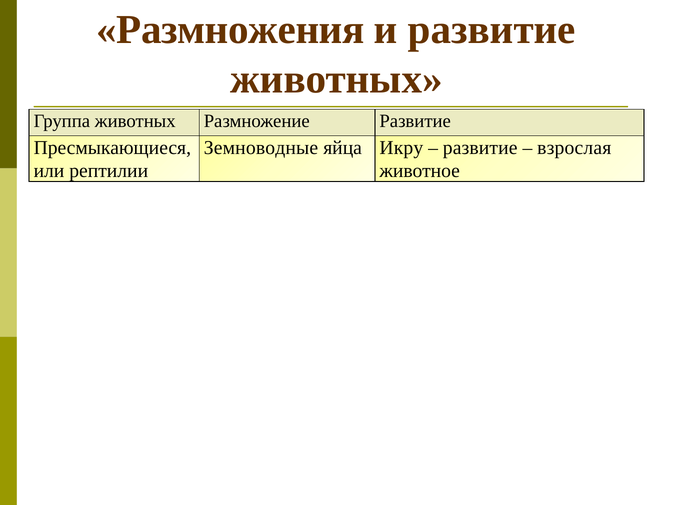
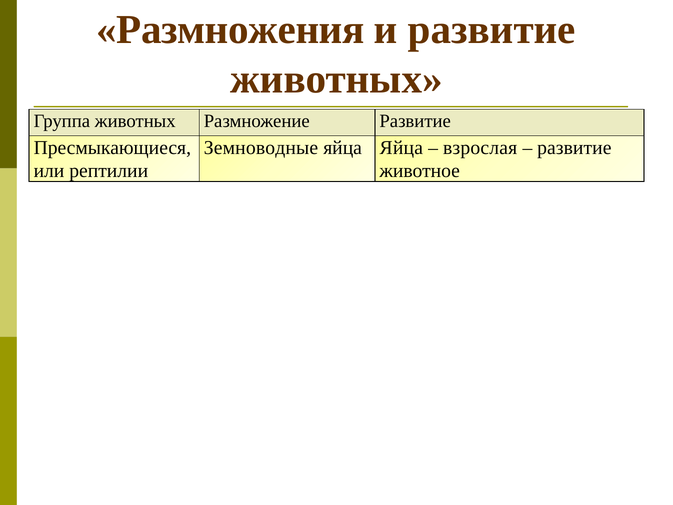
Икру at (401, 148): Икру -> Яйца
развитие at (480, 148): развитие -> взрослая
взрослая at (574, 148): взрослая -> развитие
